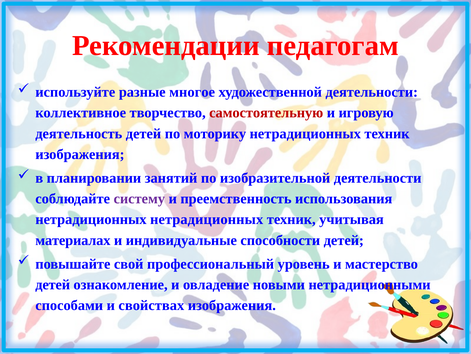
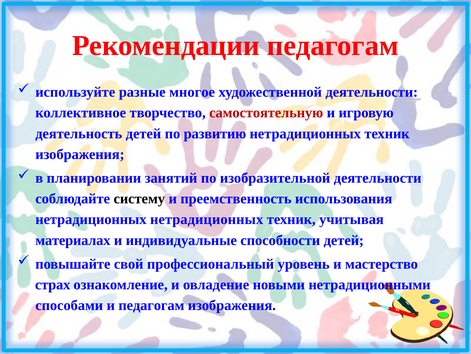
моторику: моторику -> развитию
систему colour: purple -> black
детей at (53, 284): детей -> страх
и свойствах: свойствах -> педагогам
